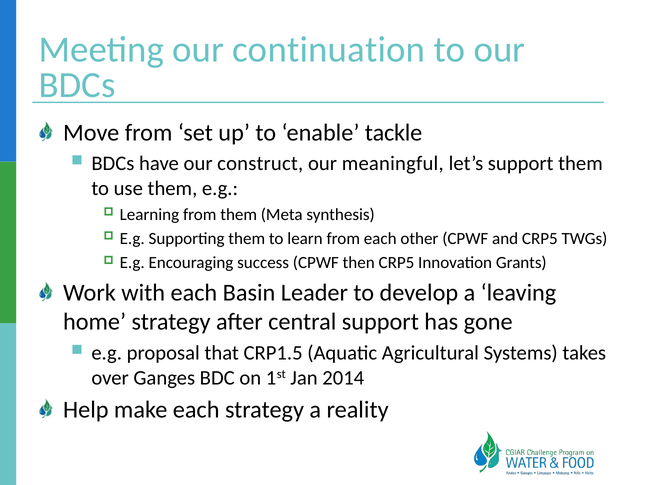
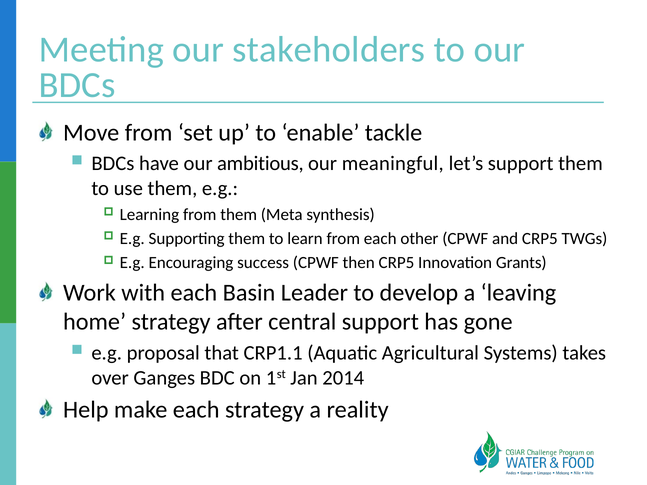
continuation: continuation -> stakeholders
construct: construct -> ambitious
CRP1.5: CRP1.5 -> CRP1.1
